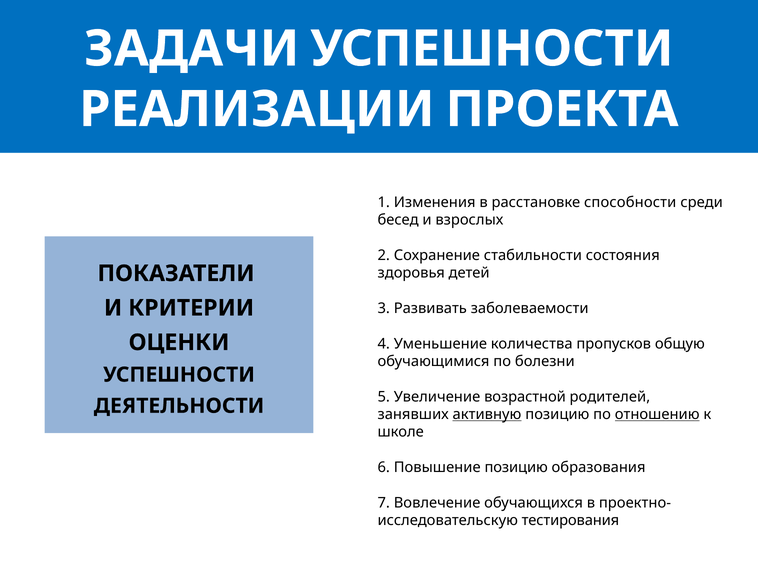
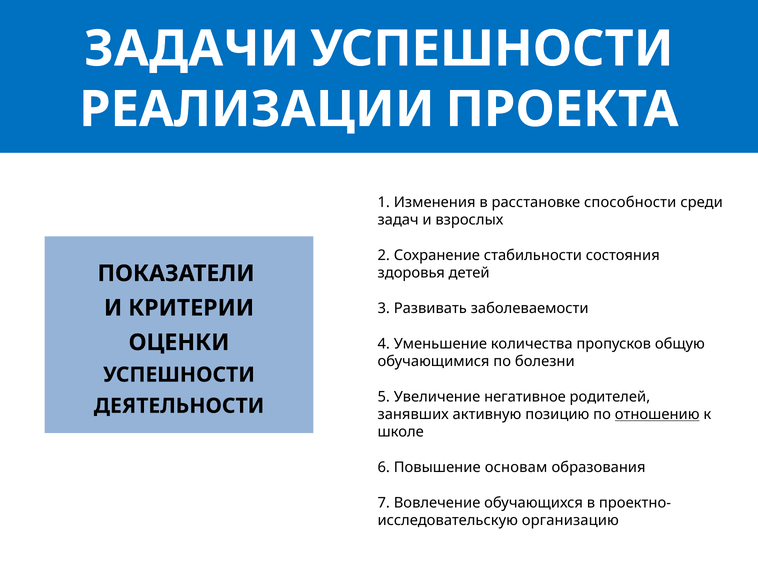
бесед: бесед -> задач
возрастной: возрастной -> негативное
активную underline: present -> none
Повышение позицию: позицию -> основам
тестирования: тестирования -> организацию
